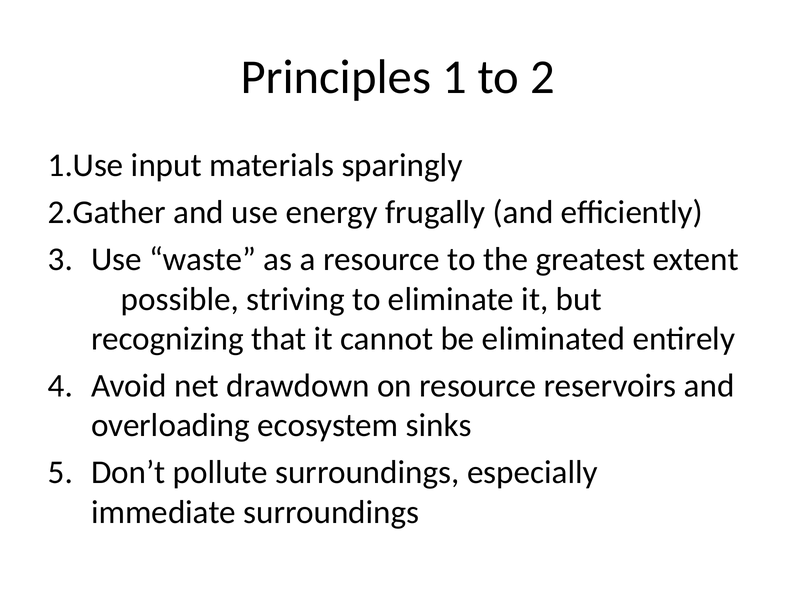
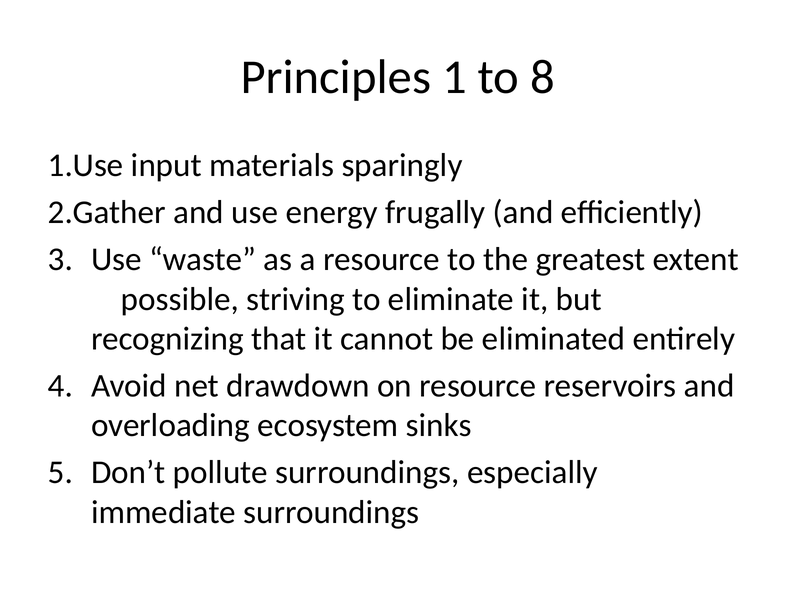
2: 2 -> 8
